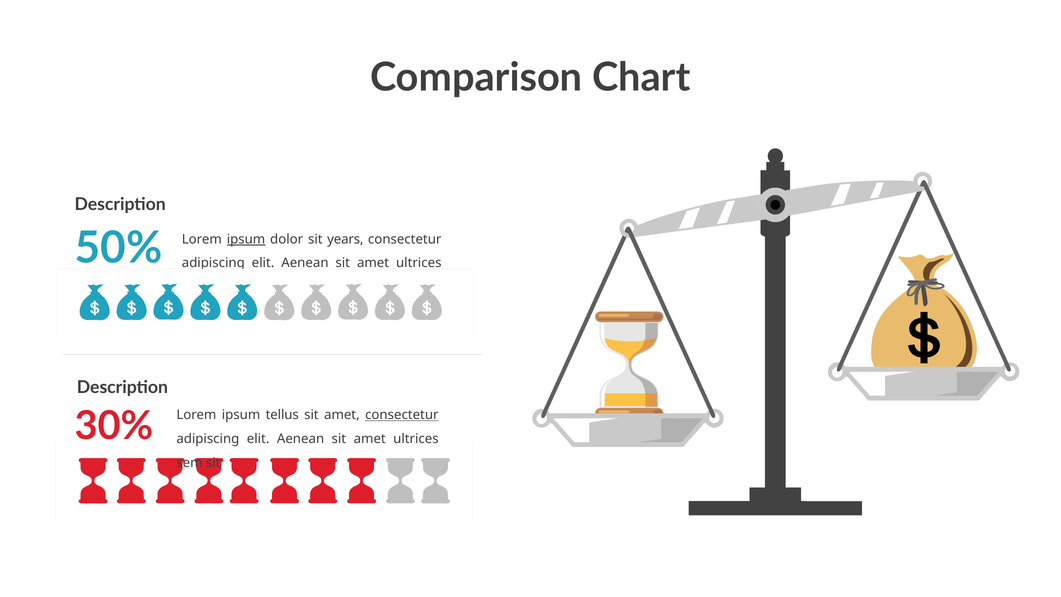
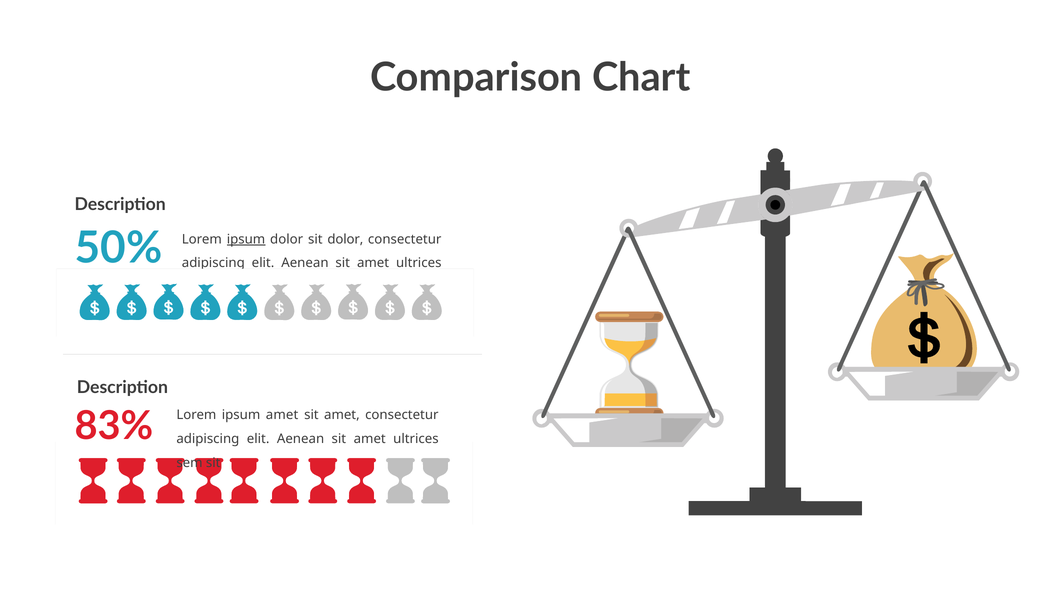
sit years: years -> dolor
30%: 30% -> 83%
ipsum tellus: tellus -> amet
consectetur at (402, 415) underline: present -> none
